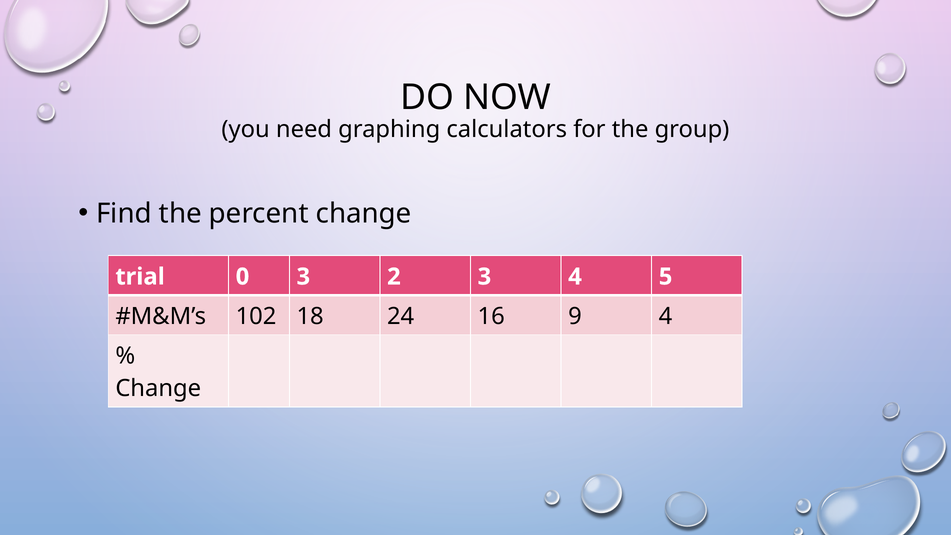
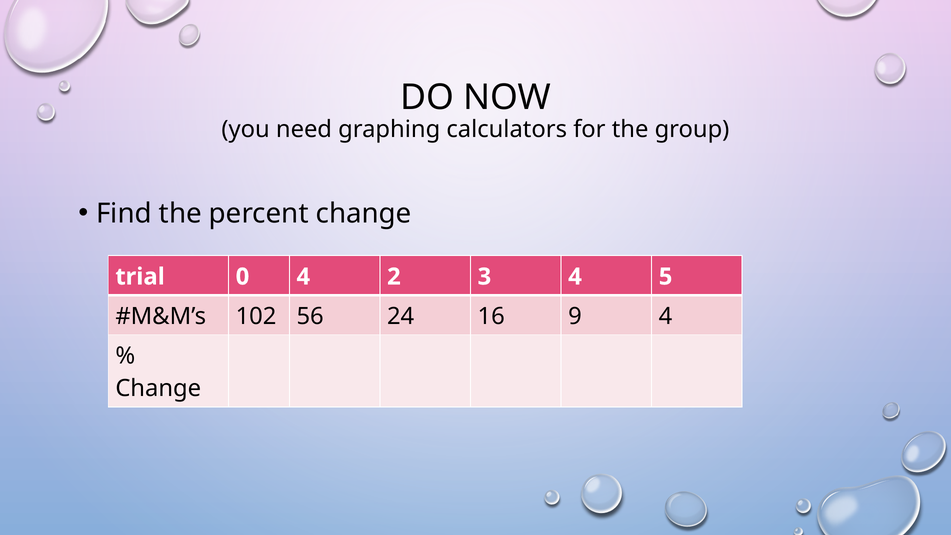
0 3: 3 -> 4
18: 18 -> 56
